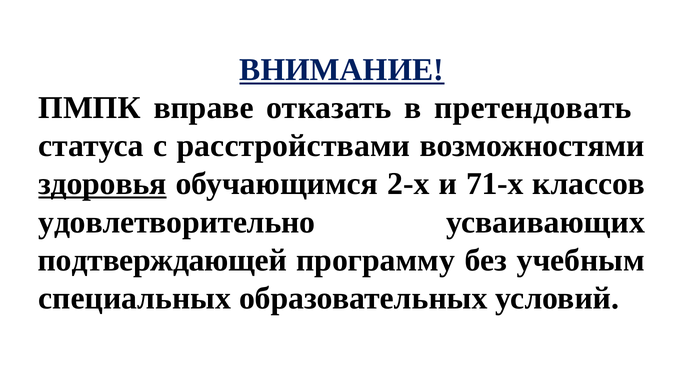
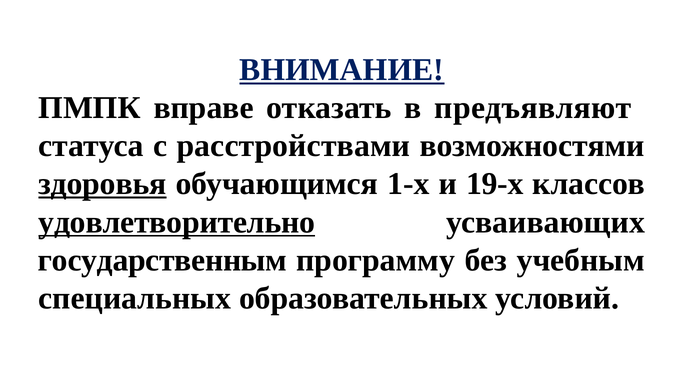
претендовать: претендовать -> предъявляют
2-х: 2-х -> 1-х
71-х: 71-х -> 19-х
удовлетворительно underline: none -> present
подтверждающей: подтверждающей -> государственным
